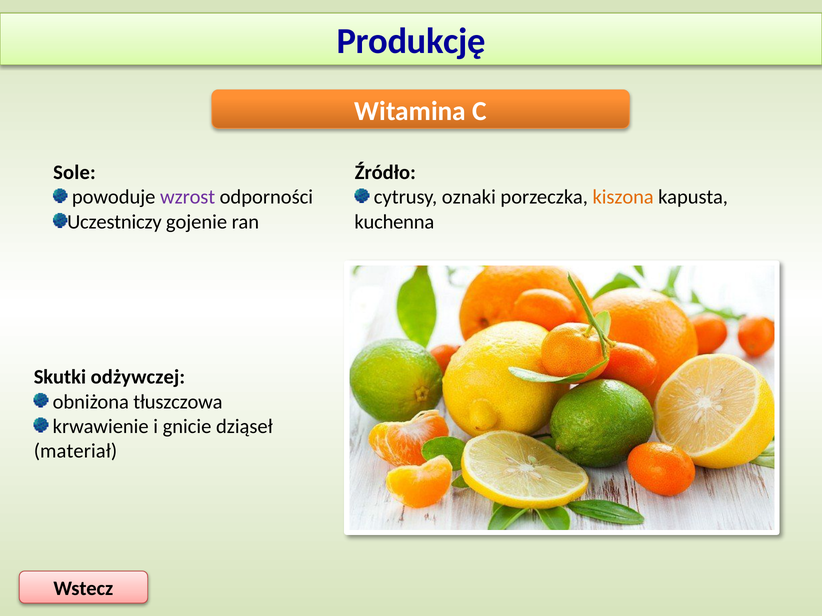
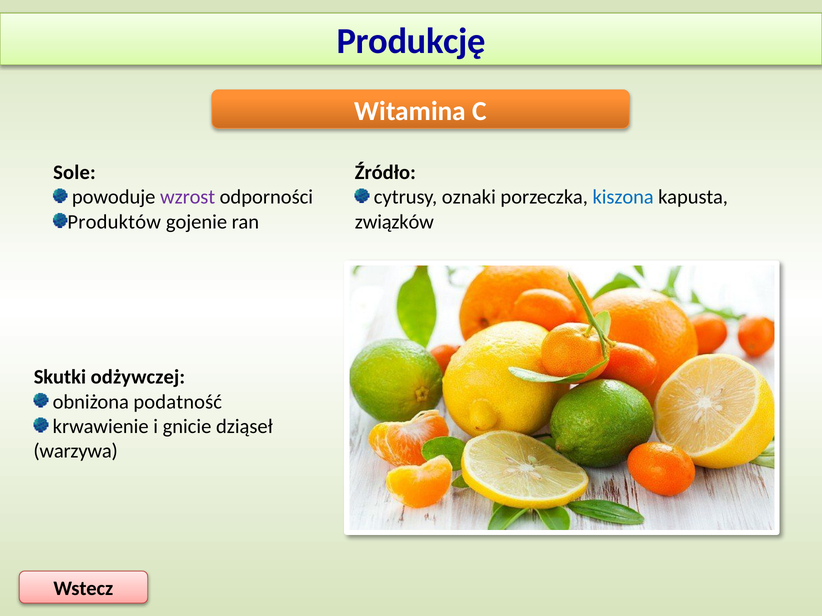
kiszona colour: orange -> blue
Uczestniczy: Uczestniczy -> Produktów
kuchenna: kuchenna -> związków
tłuszczowa: tłuszczowa -> podatność
materiał: materiał -> warzywa
